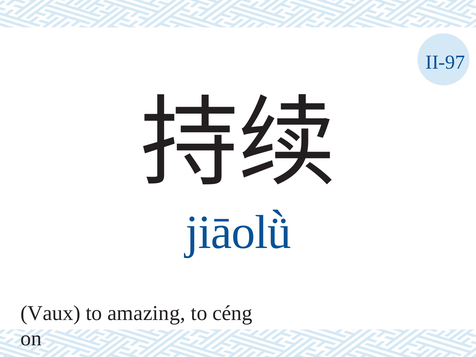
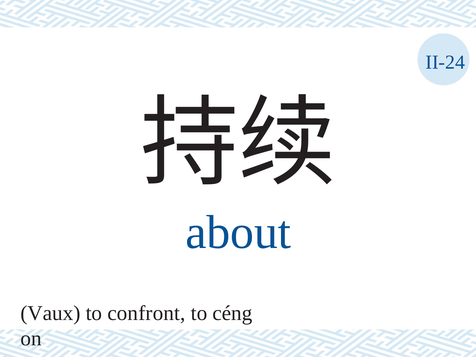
II-97: II-97 -> II-24
jiāolǜ: jiāolǜ -> about
amazing: amazing -> confront
